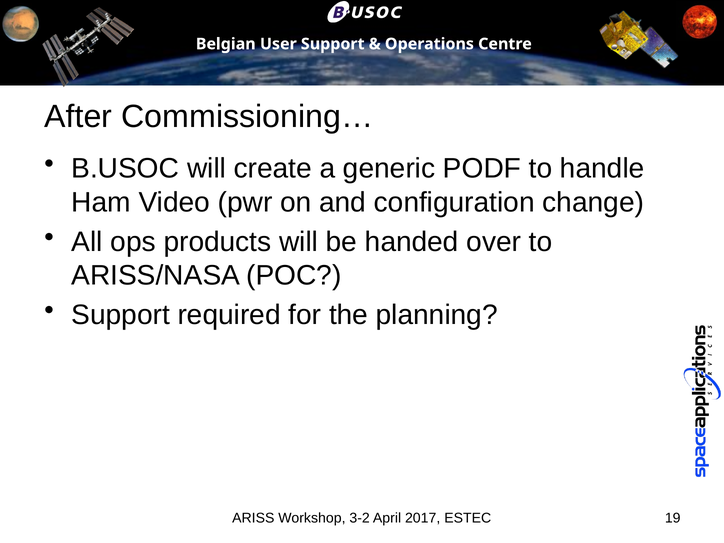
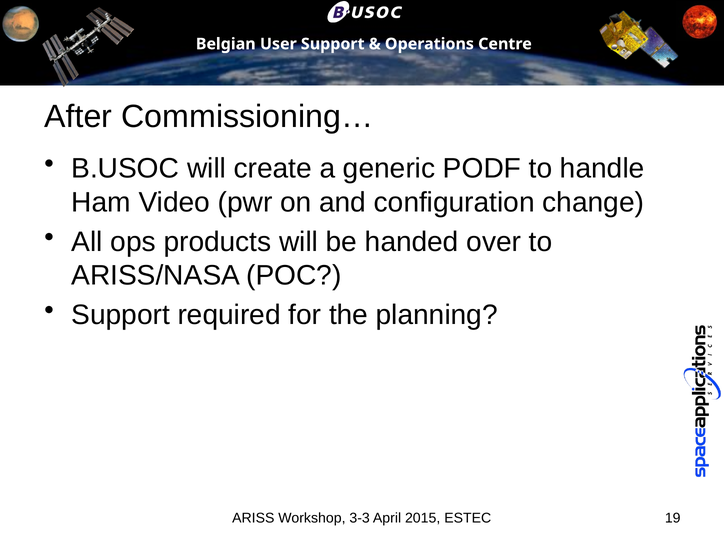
3-2: 3-2 -> 3-3
2017: 2017 -> 2015
